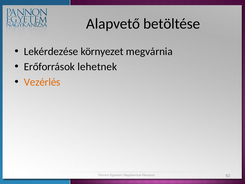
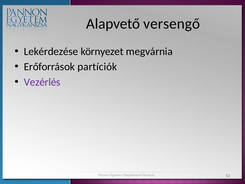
betöltése: betöltése -> versengő
lehetnek: lehetnek -> partíciók
Vezérlés colour: orange -> purple
